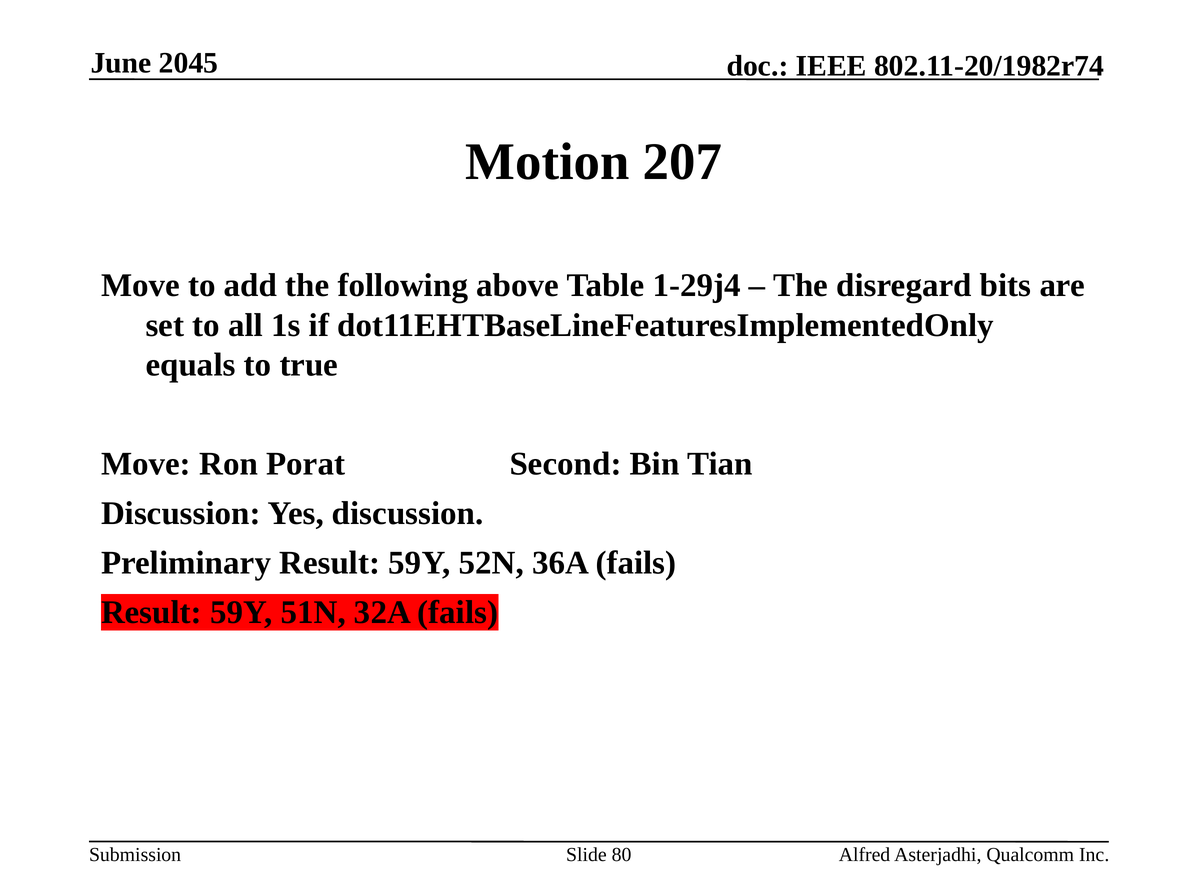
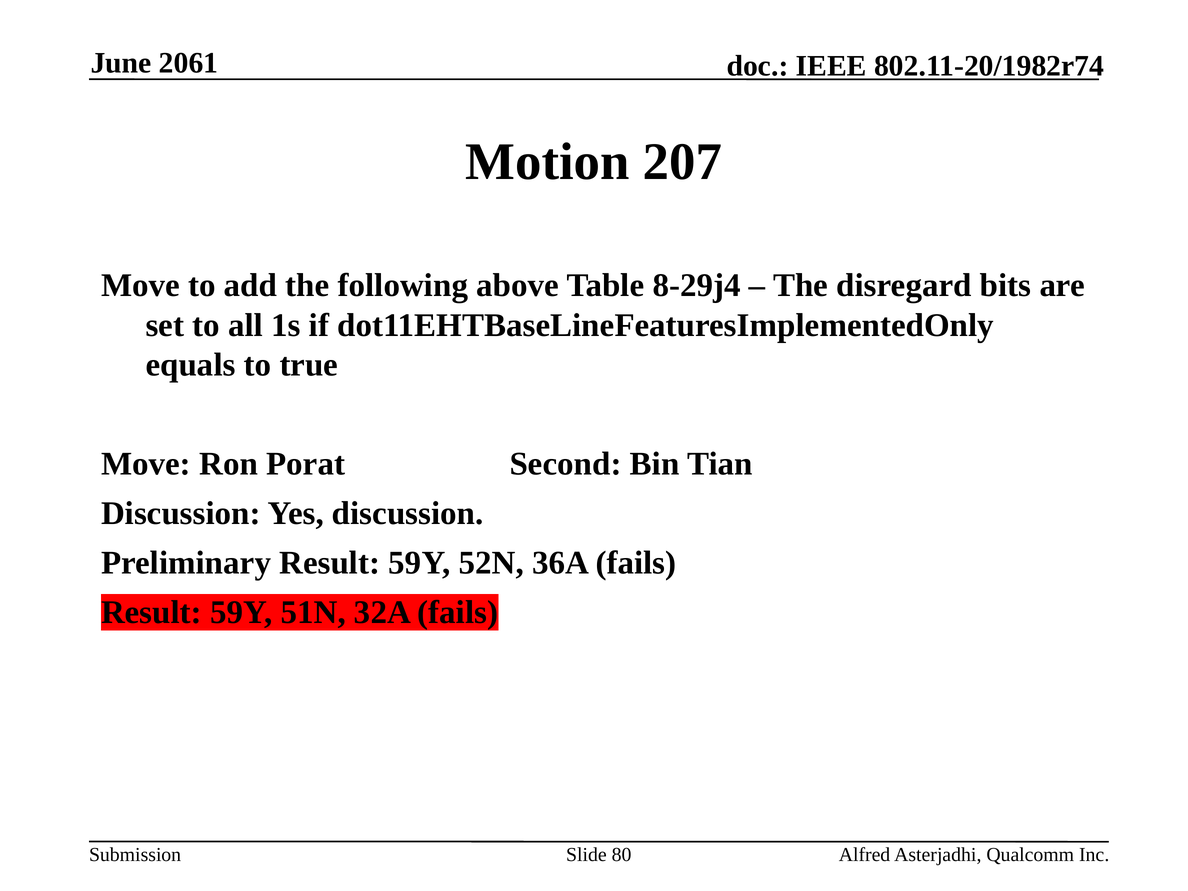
2045: 2045 -> 2061
1-29j4: 1-29j4 -> 8-29j4
